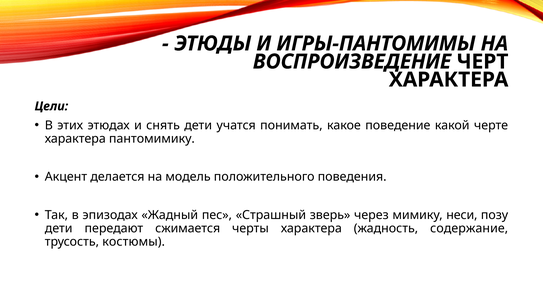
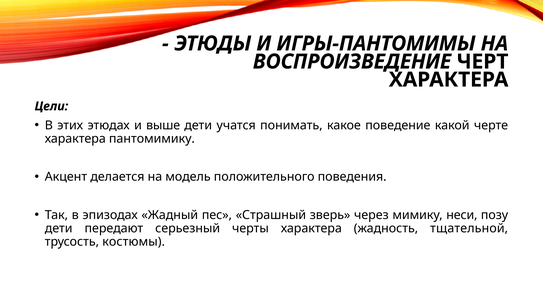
снять: снять -> выше
сжимается: сжимается -> серьезный
содержание: содержание -> тщательной
